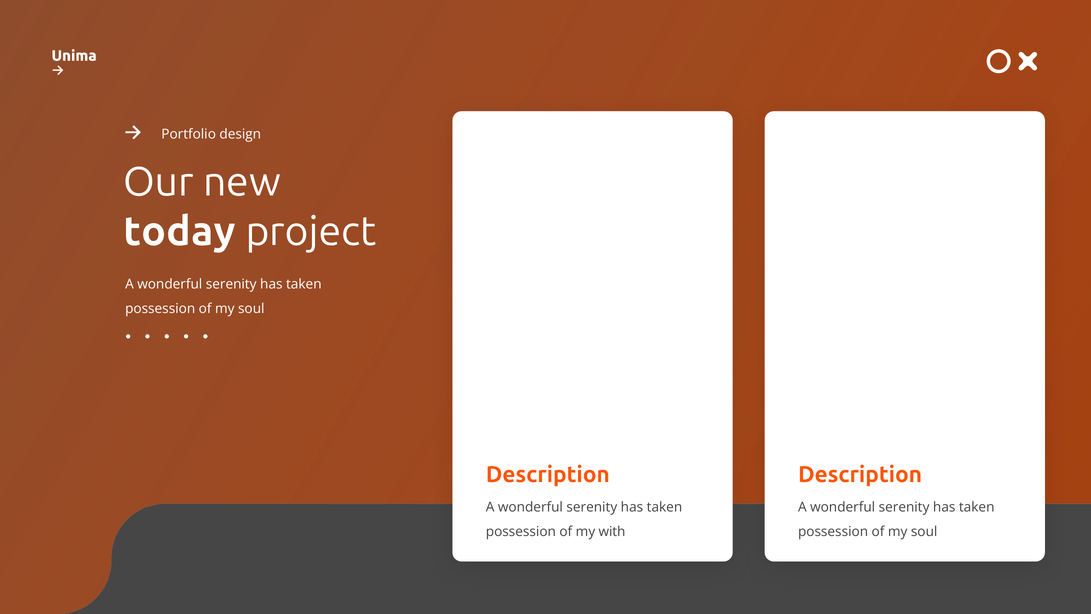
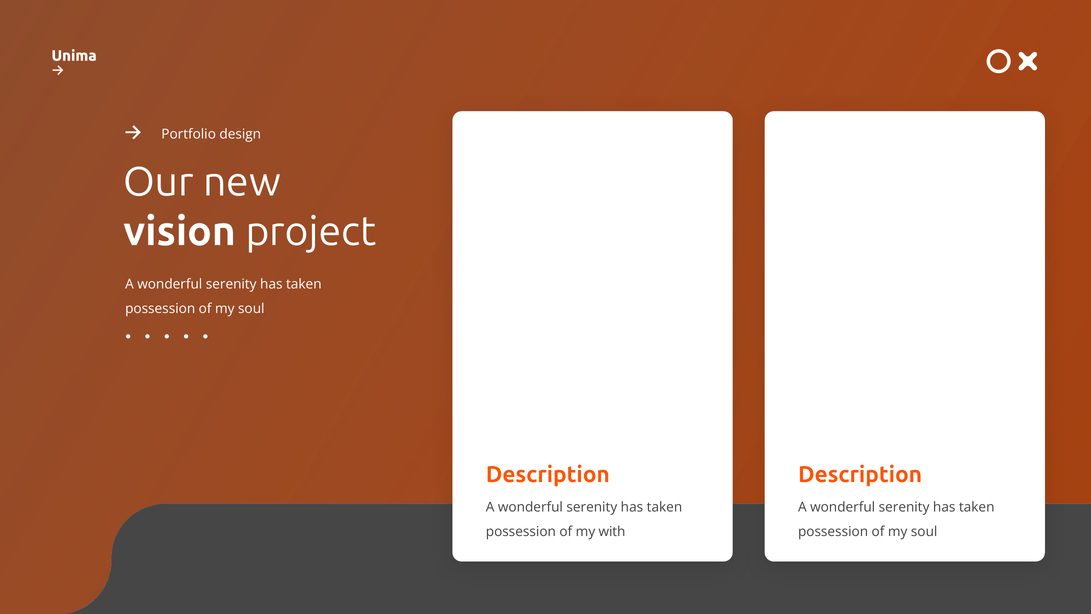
today: today -> vision
